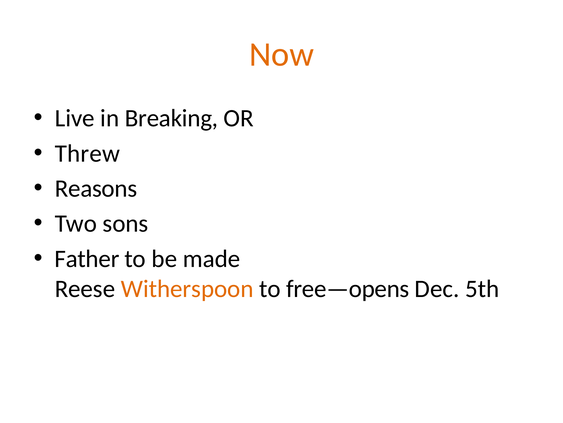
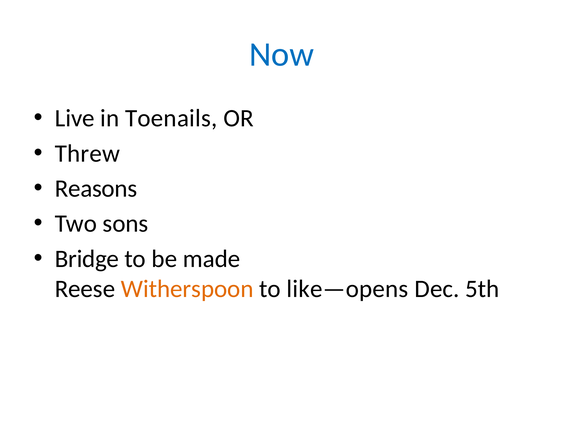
Now colour: orange -> blue
Breaking: Breaking -> Toenails
Father: Father -> Bridge
free—opens: free—opens -> like—opens
